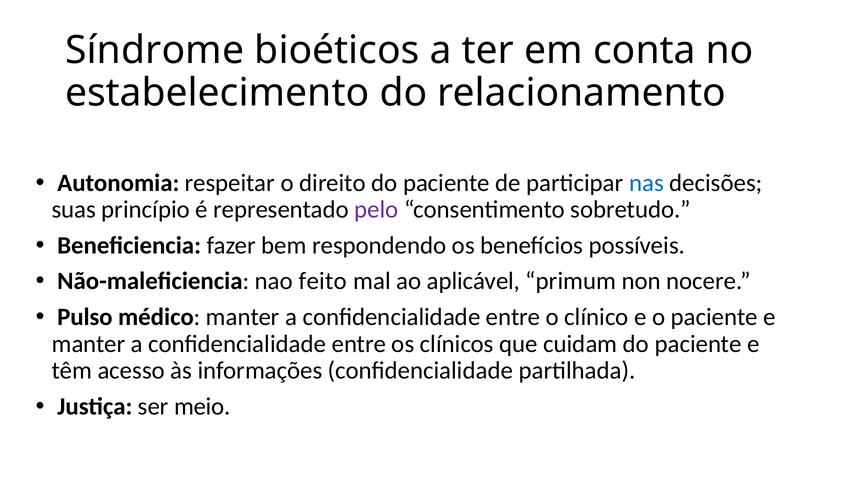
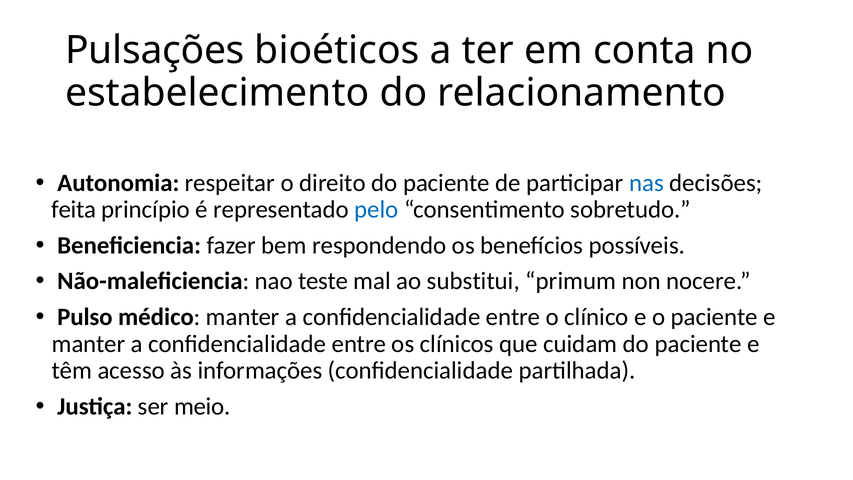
Síndrome: Síndrome -> Pulsações
suas: suas -> feita
pelo colour: purple -> blue
feito: feito -> teste
aplicável: aplicável -> substitui
